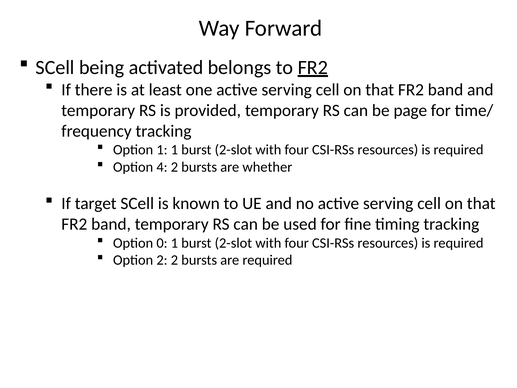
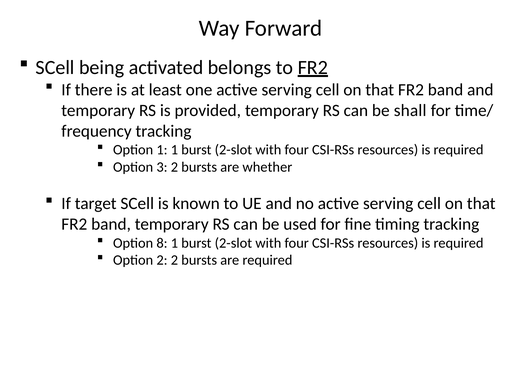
page: page -> shall
4: 4 -> 3
0: 0 -> 8
